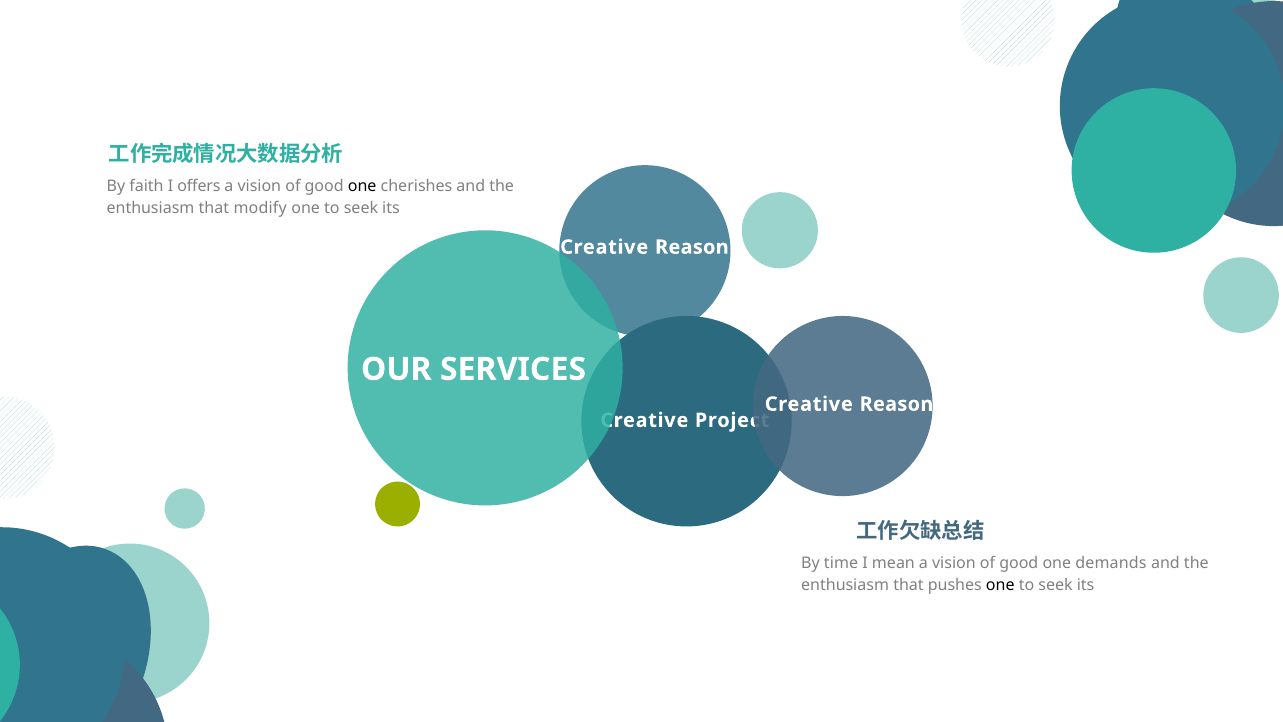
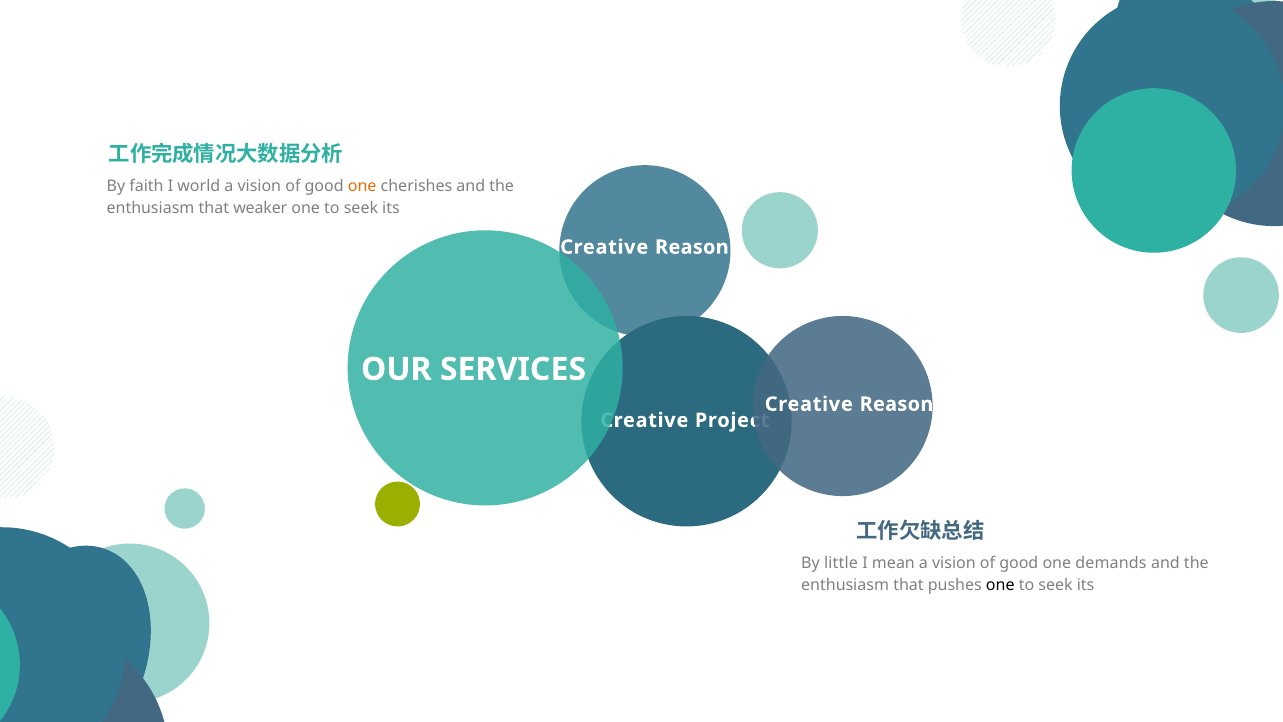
offers: offers -> world
one at (362, 187) colour: black -> orange
modify: modify -> weaker
time: time -> little
